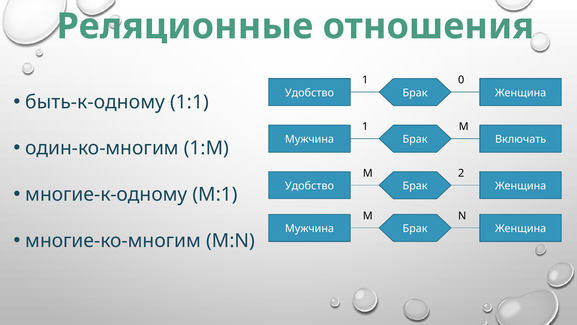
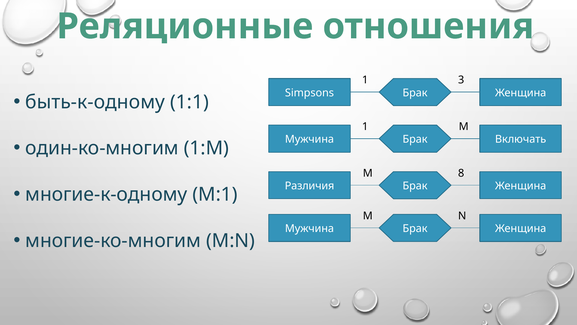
0: 0 -> 3
Удобство at (309, 93): Удобство -> Simpsons
2: 2 -> 8
Удобство at (309, 186): Удобство -> Различия
